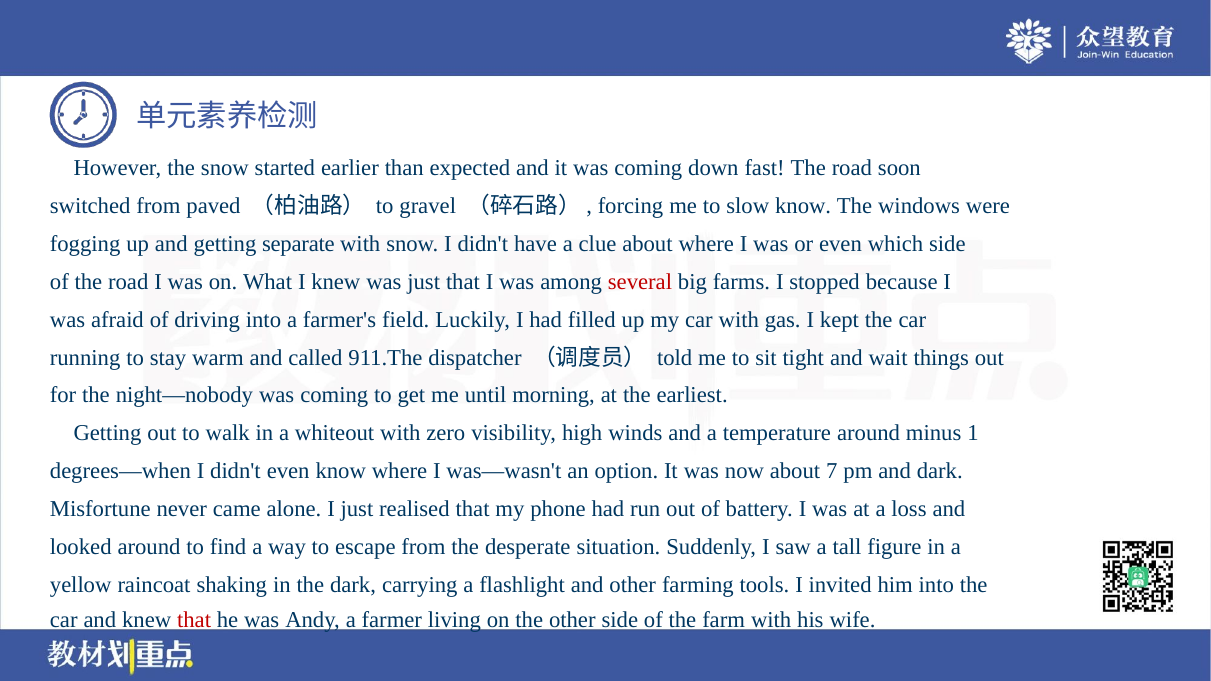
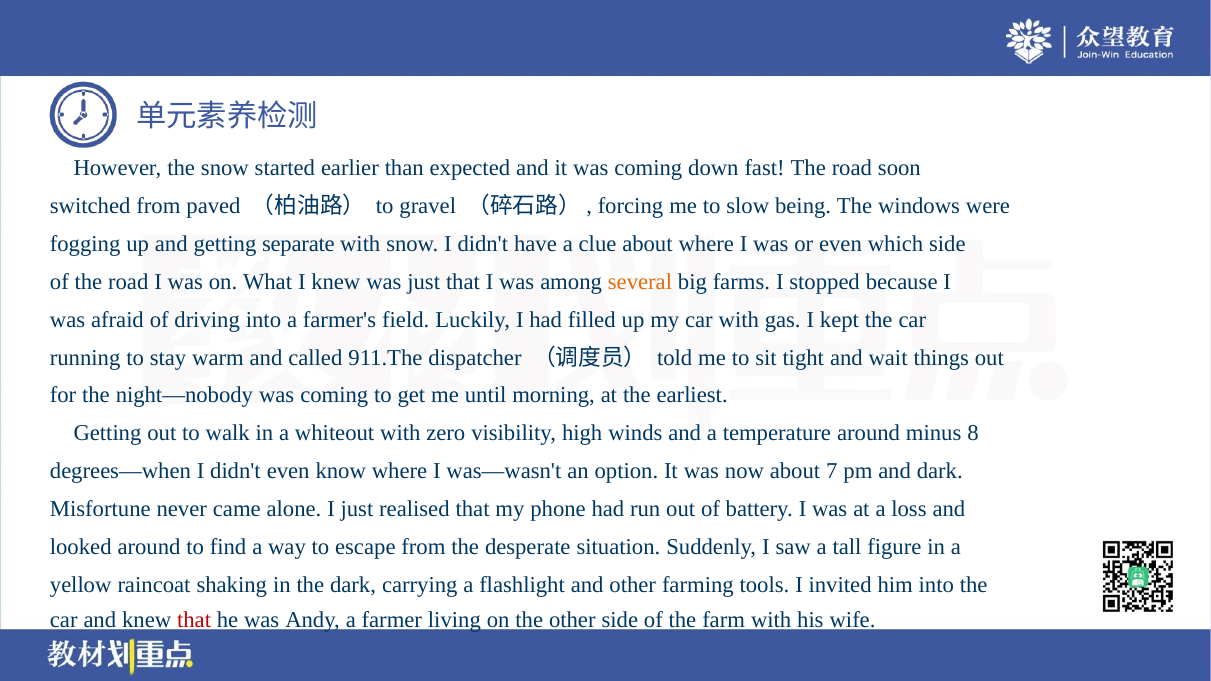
slow know: know -> being
several colour: red -> orange
1: 1 -> 8
